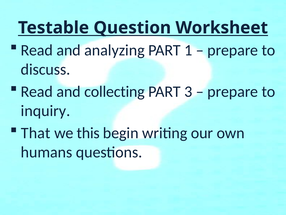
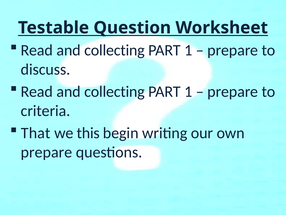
analyzing at (115, 50): analyzing -> collecting
3 at (188, 91): 3 -> 1
inquiry: inquiry -> criteria
humans at (47, 152): humans -> prepare
